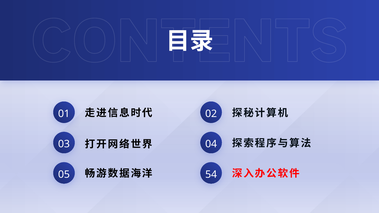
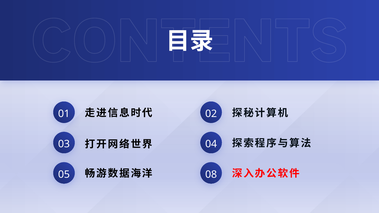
54: 54 -> 08
